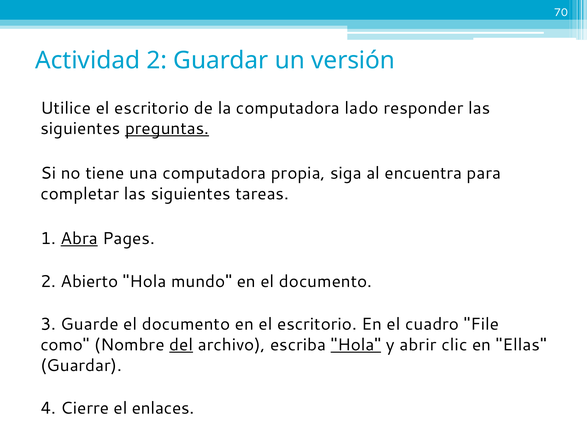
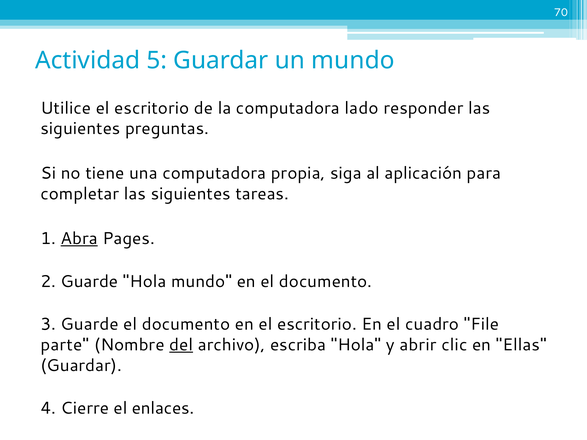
Actividad 2: 2 -> 5
un versión: versión -> mundo
preguntas underline: present -> none
encuentra: encuentra -> aplicación
2 Abierto: Abierto -> Guarde
como: como -> parte
Hola at (356, 345) underline: present -> none
